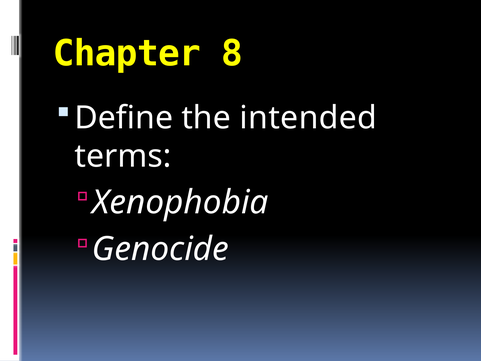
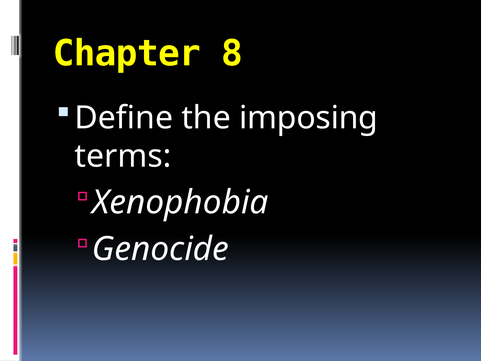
intended: intended -> imposing
